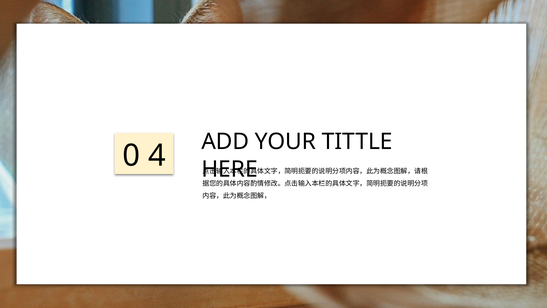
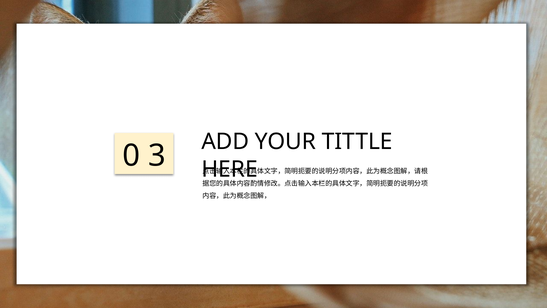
4: 4 -> 3
